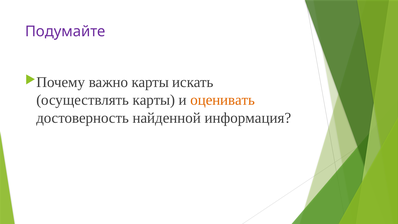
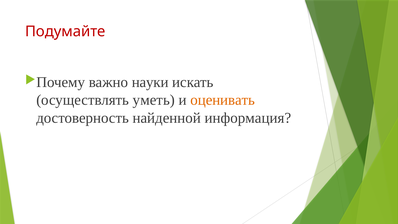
Подумайте colour: purple -> red
важно карты: карты -> науки
осуществлять карты: карты -> уметь
